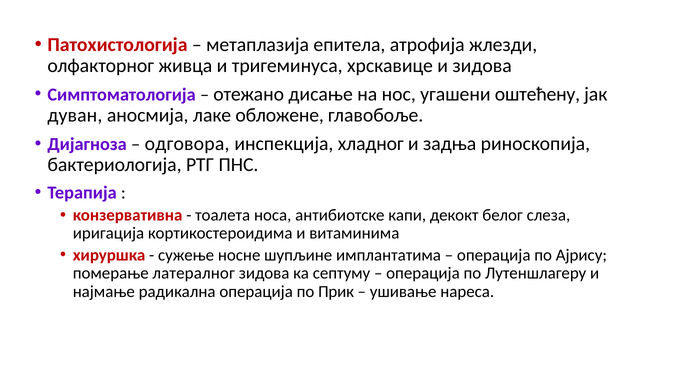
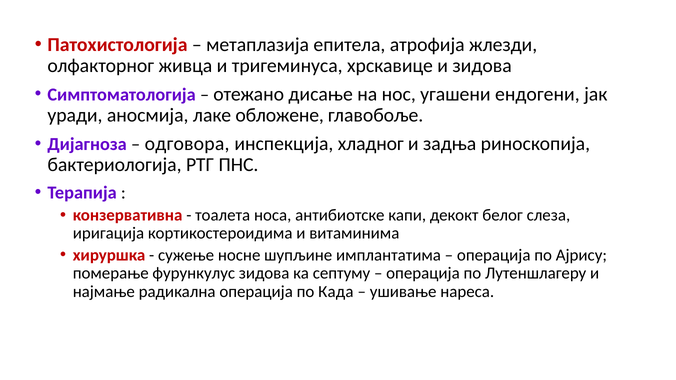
оштећену: оштећену -> ендогени
дуван: дуван -> уради
латералног: латералног -> фурункулус
Прик: Прик -> Када
